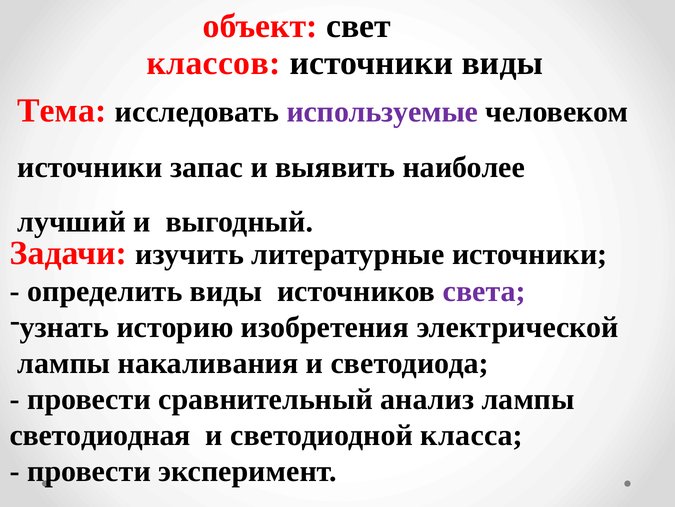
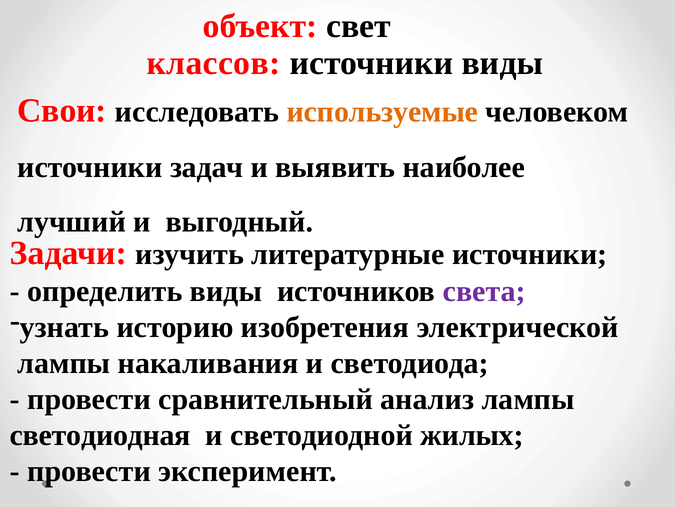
Тема: Тема -> Свои
используемые colour: purple -> orange
запас: запас -> задач
класса: класса -> жилых
